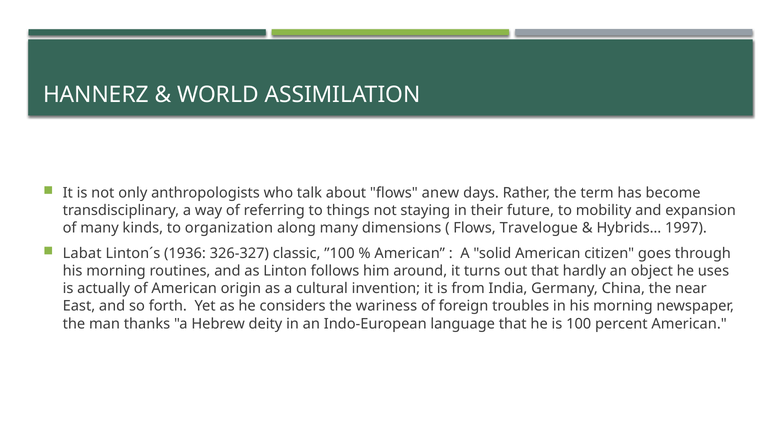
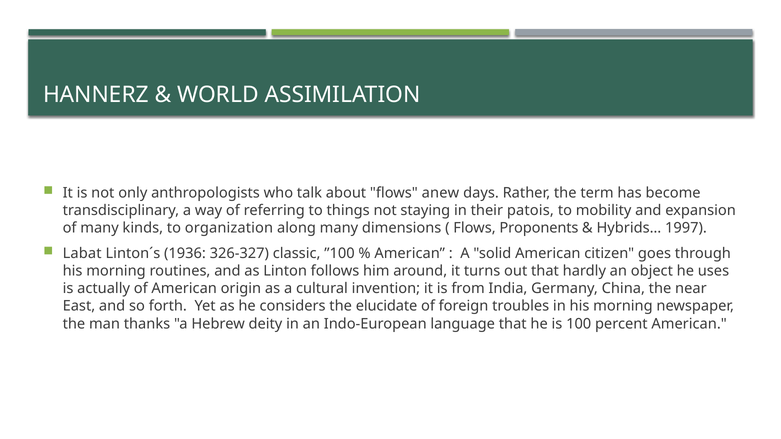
future: future -> patois
Travelogue: Travelogue -> Proponents
wariness: wariness -> elucidate
